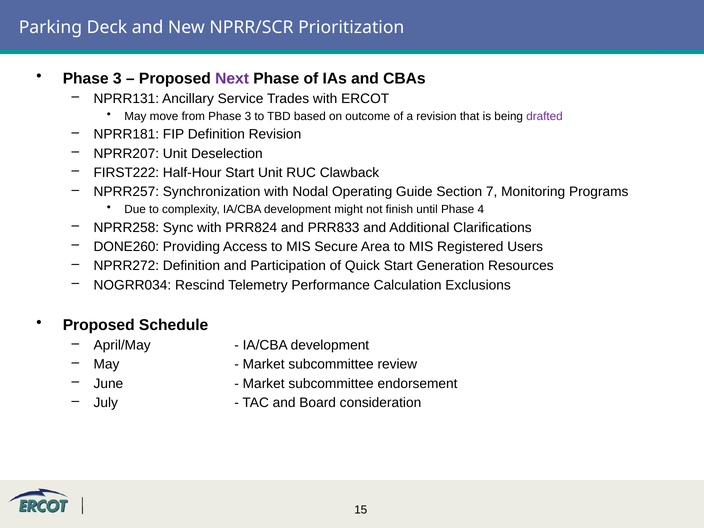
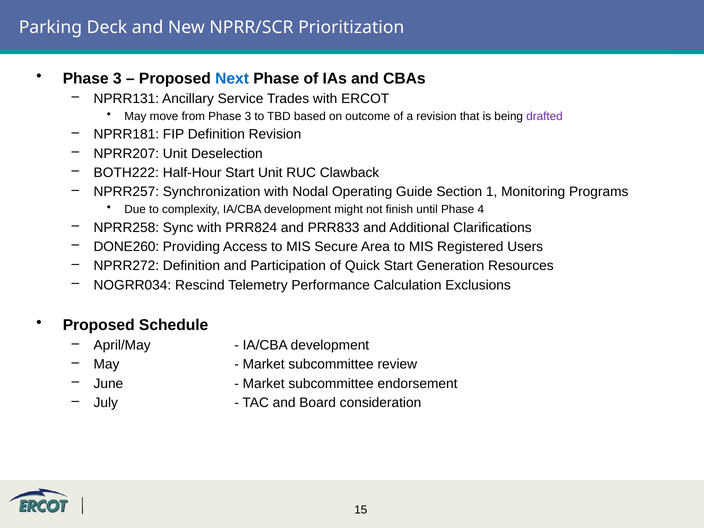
Next colour: purple -> blue
FIRST222: FIRST222 -> BOTH222
7: 7 -> 1
